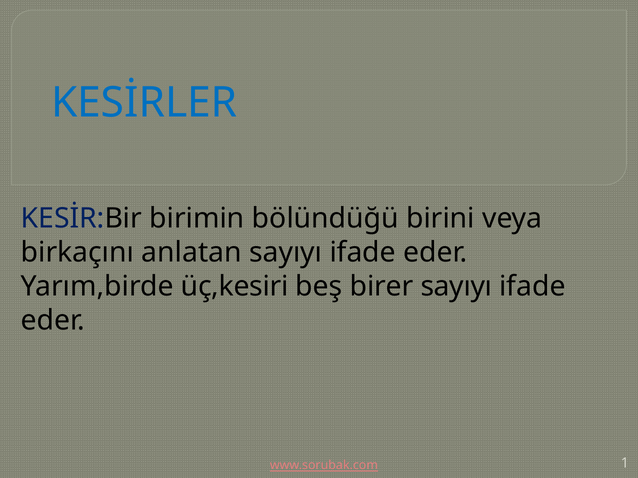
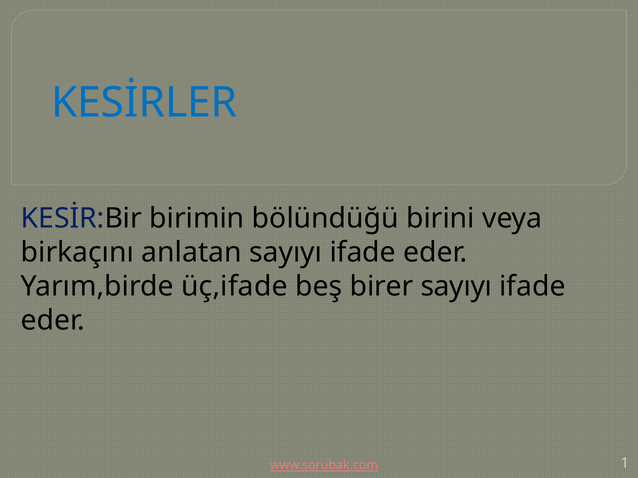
üç,kesiri: üç,kesiri -> üç,ifade
